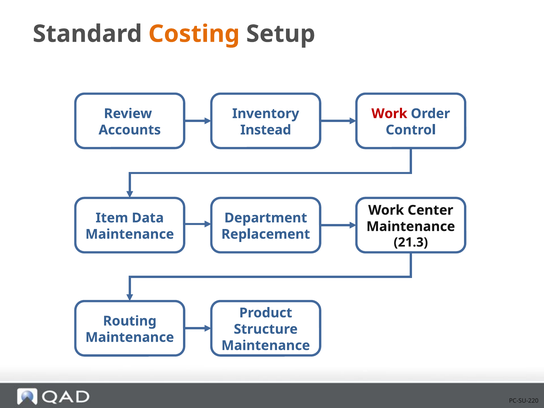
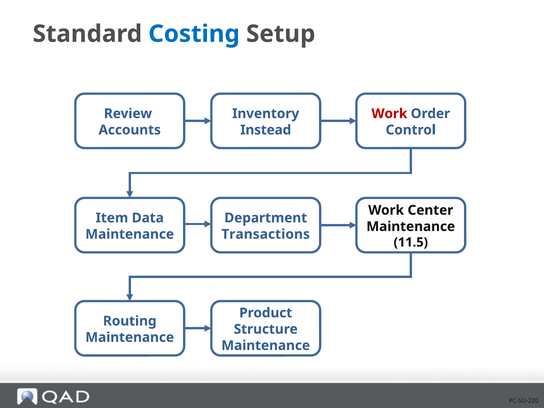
Costing colour: orange -> blue
Replacement: Replacement -> Transactions
21.3: 21.3 -> 11.5
